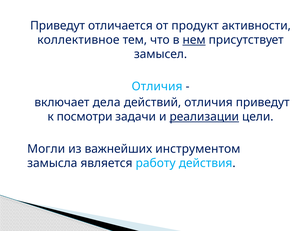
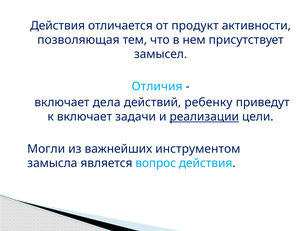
Приведут at (58, 25): Приведут -> Действия
коллективное: коллективное -> позволяющая
нем underline: present -> none
действий отличия: отличия -> ребенку
к посмотри: посмотри -> включает
работу: работу -> вопрос
